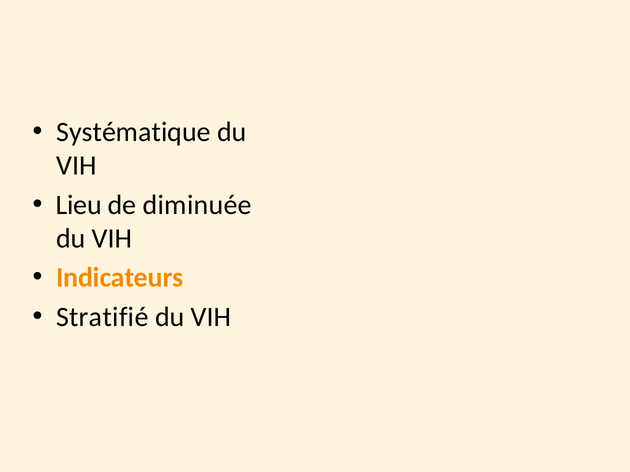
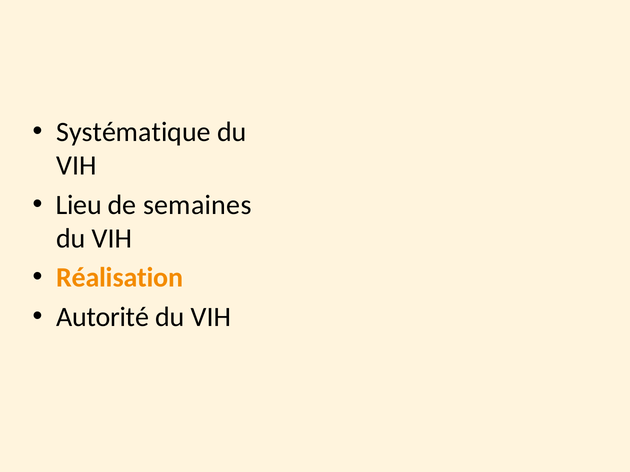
diminuée: diminuée -> semaines
Indicateurs: Indicateurs -> Réalisation
Stratifié: Stratifié -> Autorité
